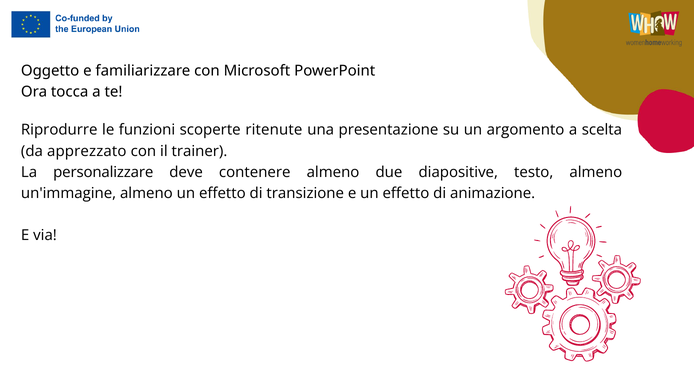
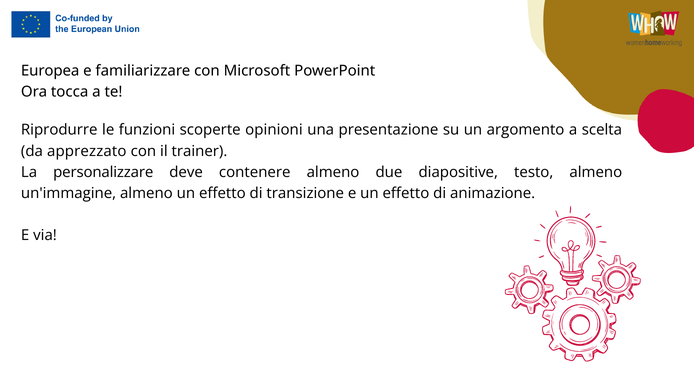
Oggetto: Oggetto -> Europea
ritenute: ritenute -> opinioni
